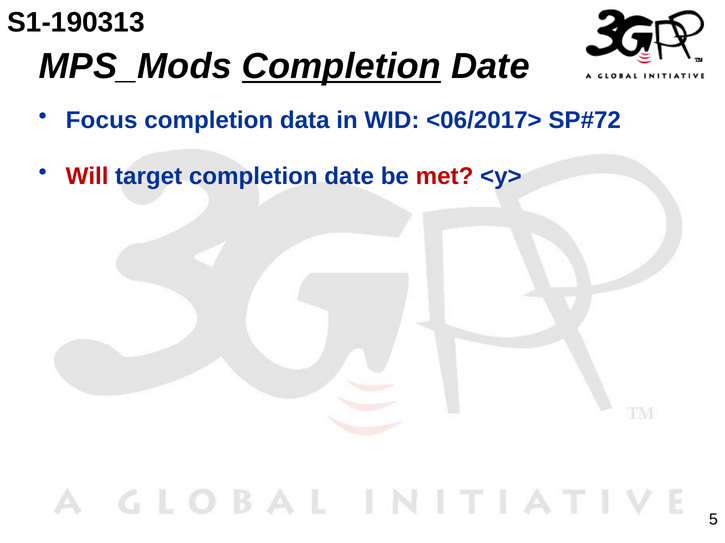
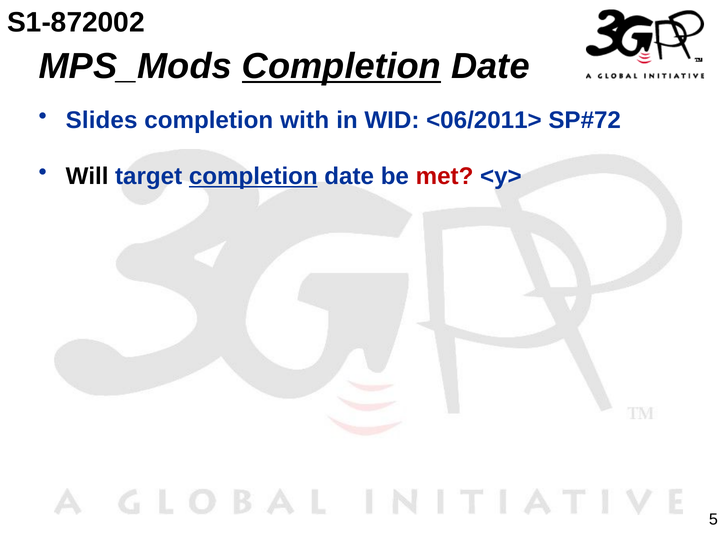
S1-190313: S1-190313 -> S1-872002
Focus: Focus -> Slides
data: data -> with
<06/2017>: <06/2017> -> <06/2011>
Will colour: red -> black
completion at (253, 177) underline: none -> present
